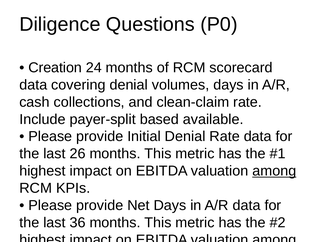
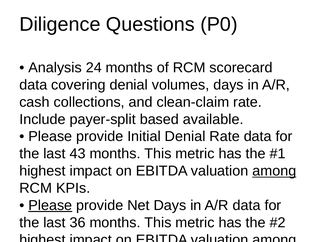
Creation: Creation -> Analysis
26: 26 -> 43
Please at (50, 206) underline: none -> present
